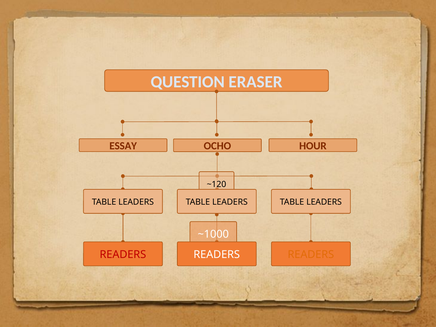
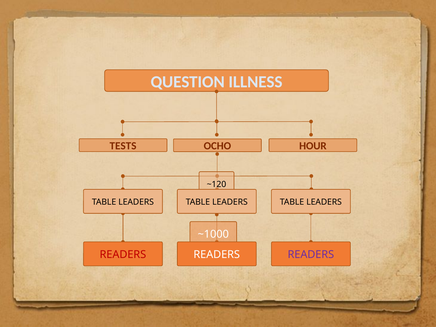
ERASER: ERASER -> ILLNESS
ESSAY: ESSAY -> TESTS
READERS at (311, 255) colour: orange -> purple
